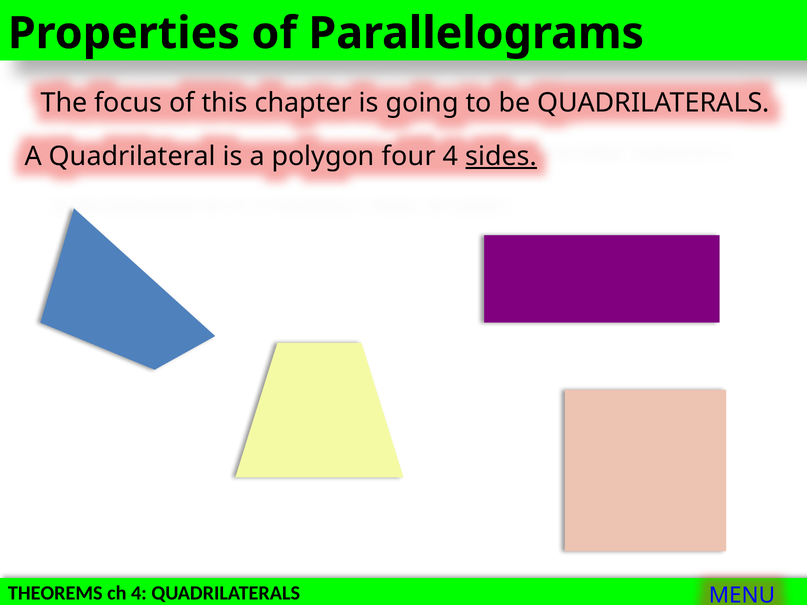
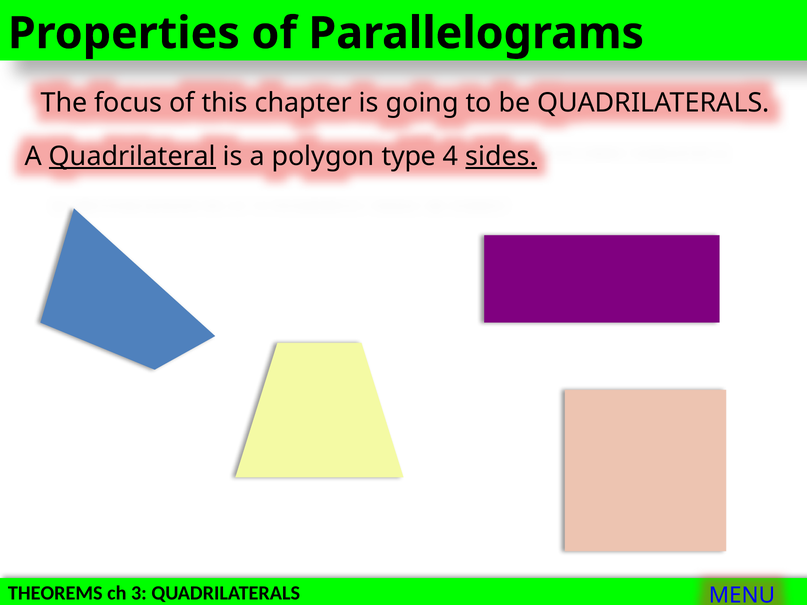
Quadrilateral underline: none -> present
four: four -> type
ch 4: 4 -> 3
